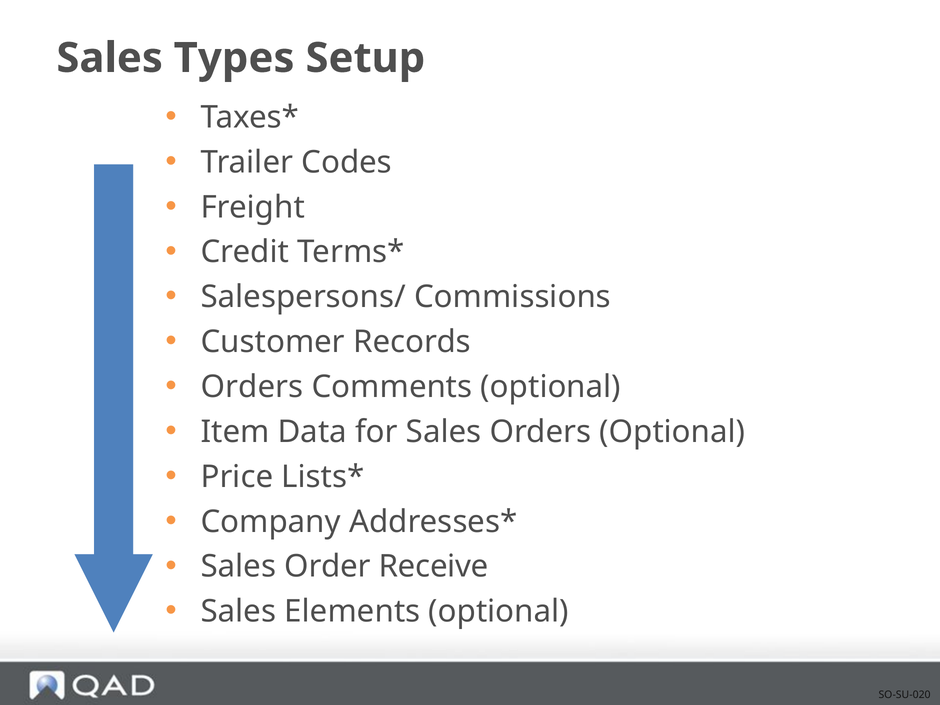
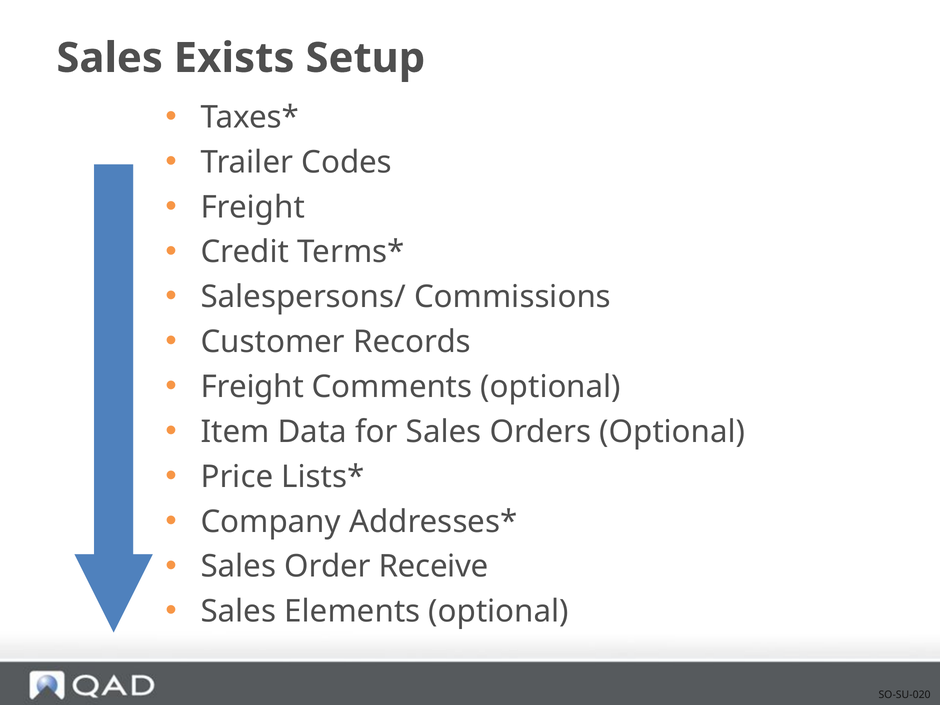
Types: Types -> Exists
Orders at (252, 387): Orders -> Freight
